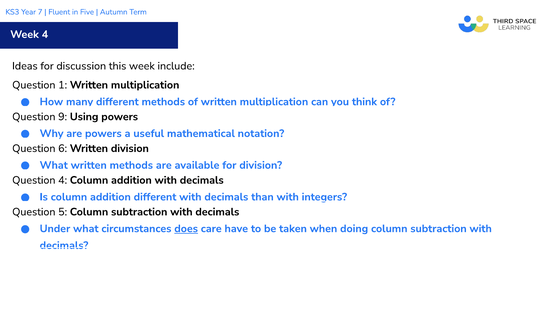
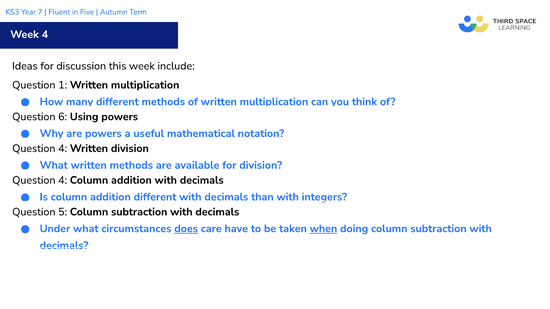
9: 9 -> 6
6 at (63, 149): 6 -> 4
when underline: none -> present
